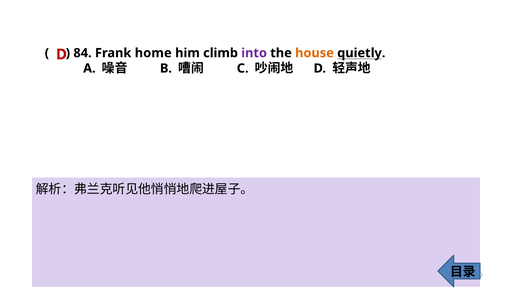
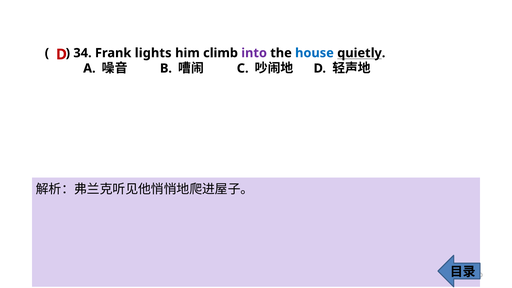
84: 84 -> 34
home: home -> lights
house colour: orange -> blue
